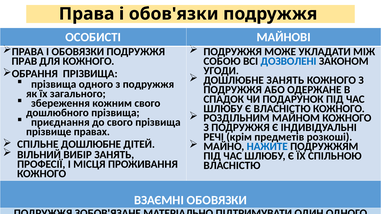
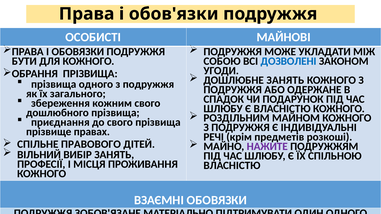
ПРАВ: ПРАВ -> БУТИ
СПІЛЬНЕ ДОШЛЮБНЕ: ДОШЛЮБНЕ -> ПРАВОВОГО
НАЖИТЕ colour: blue -> purple
